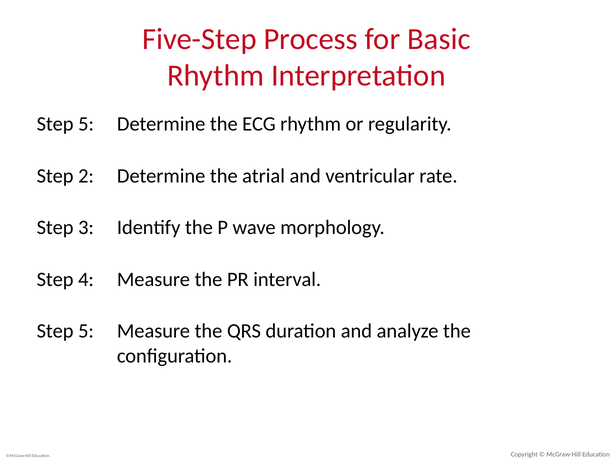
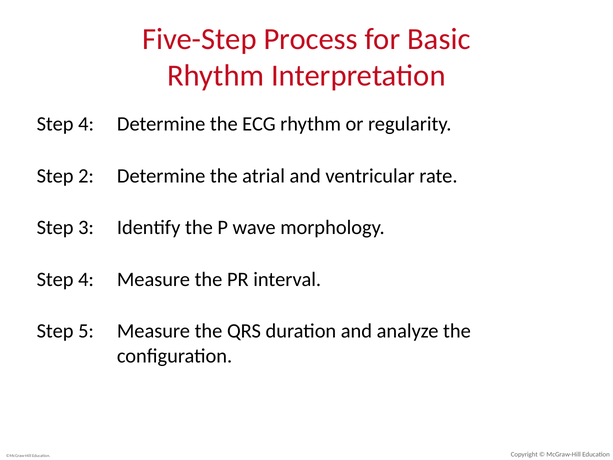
5 at (86, 124): 5 -> 4
